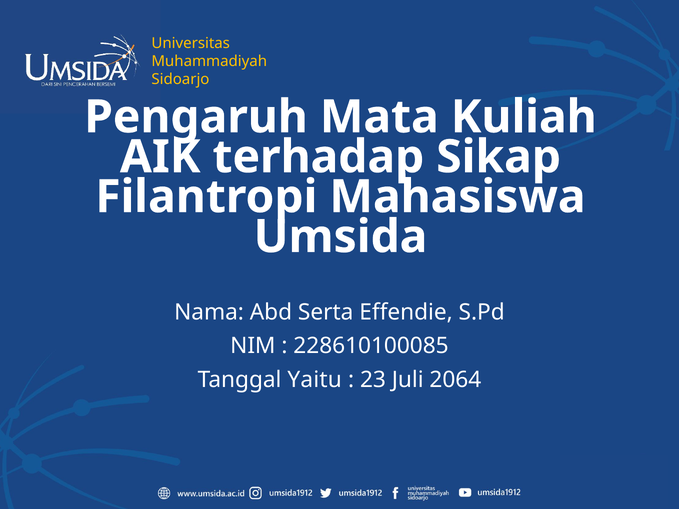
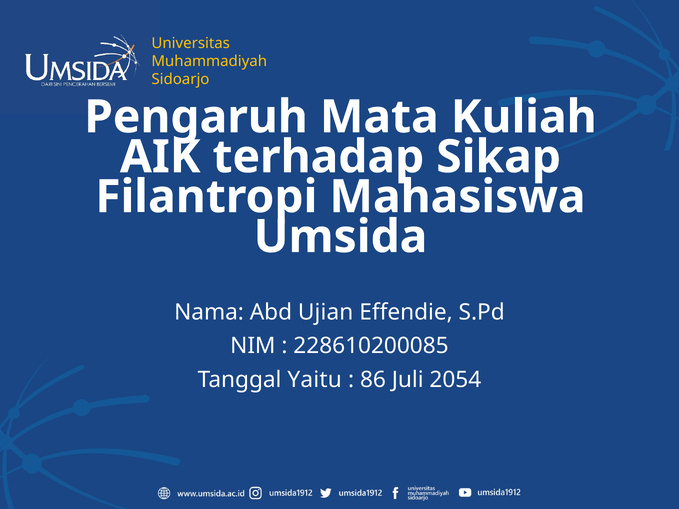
Serta: Serta -> Ujian
228610100085: 228610100085 -> 228610200085
23: 23 -> 86
2064: 2064 -> 2054
